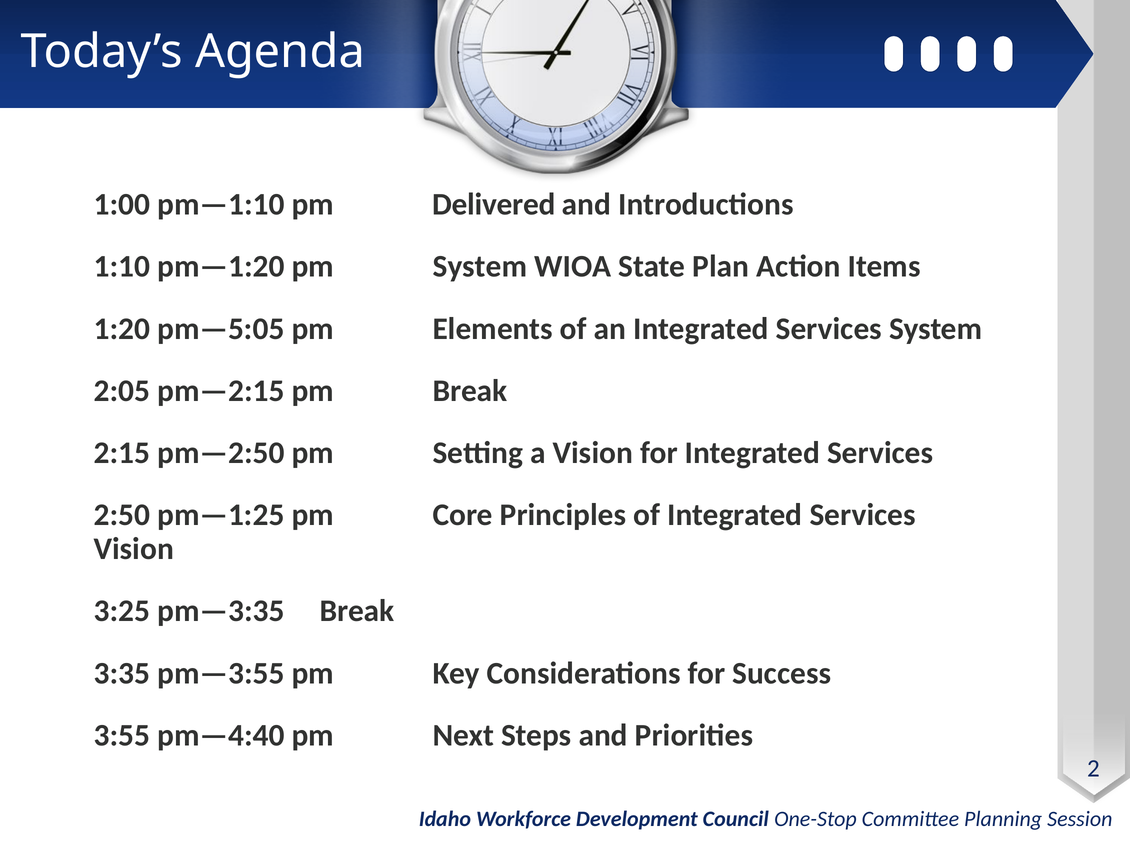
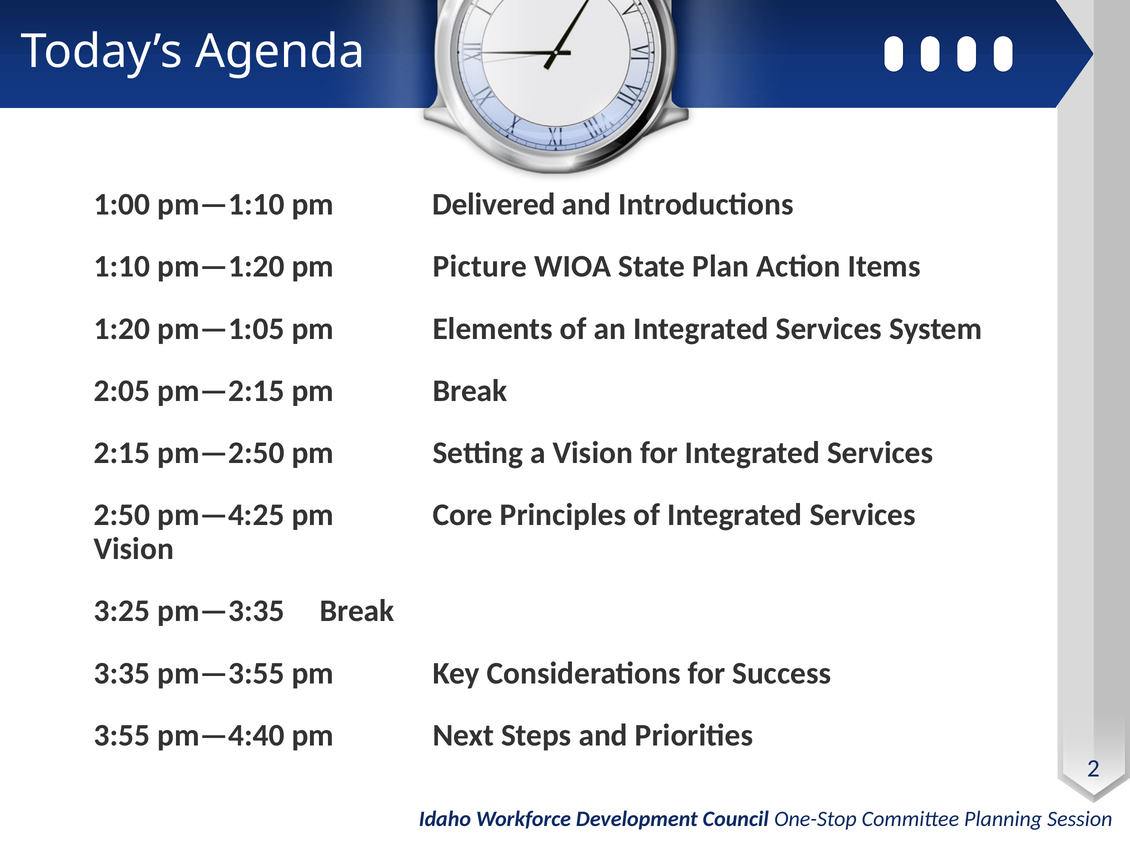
pm System: System -> Picture
pm—5:05: pm—5:05 -> pm—1:05
pm—1:25: pm—1:25 -> pm—4:25
